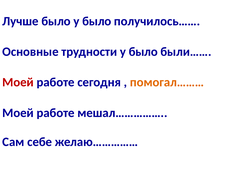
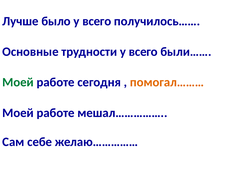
было at (97, 21): было -> всего
трудности у было: было -> всего
Моей at (18, 82) colour: red -> green
